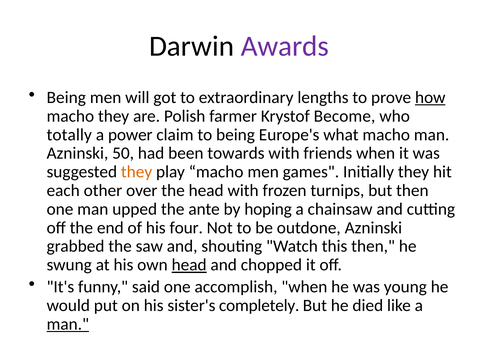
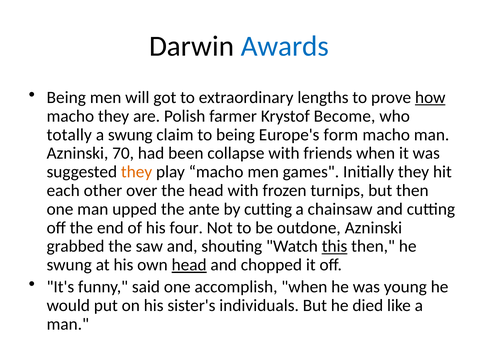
Awards colour: purple -> blue
a power: power -> swung
what: what -> form
50: 50 -> 70
towards: towards -> collapse
by hoping: hoping -> cutting
this underline: none -> present
completely: completely -> individuals
man at (68, 325) underline: present -> none
